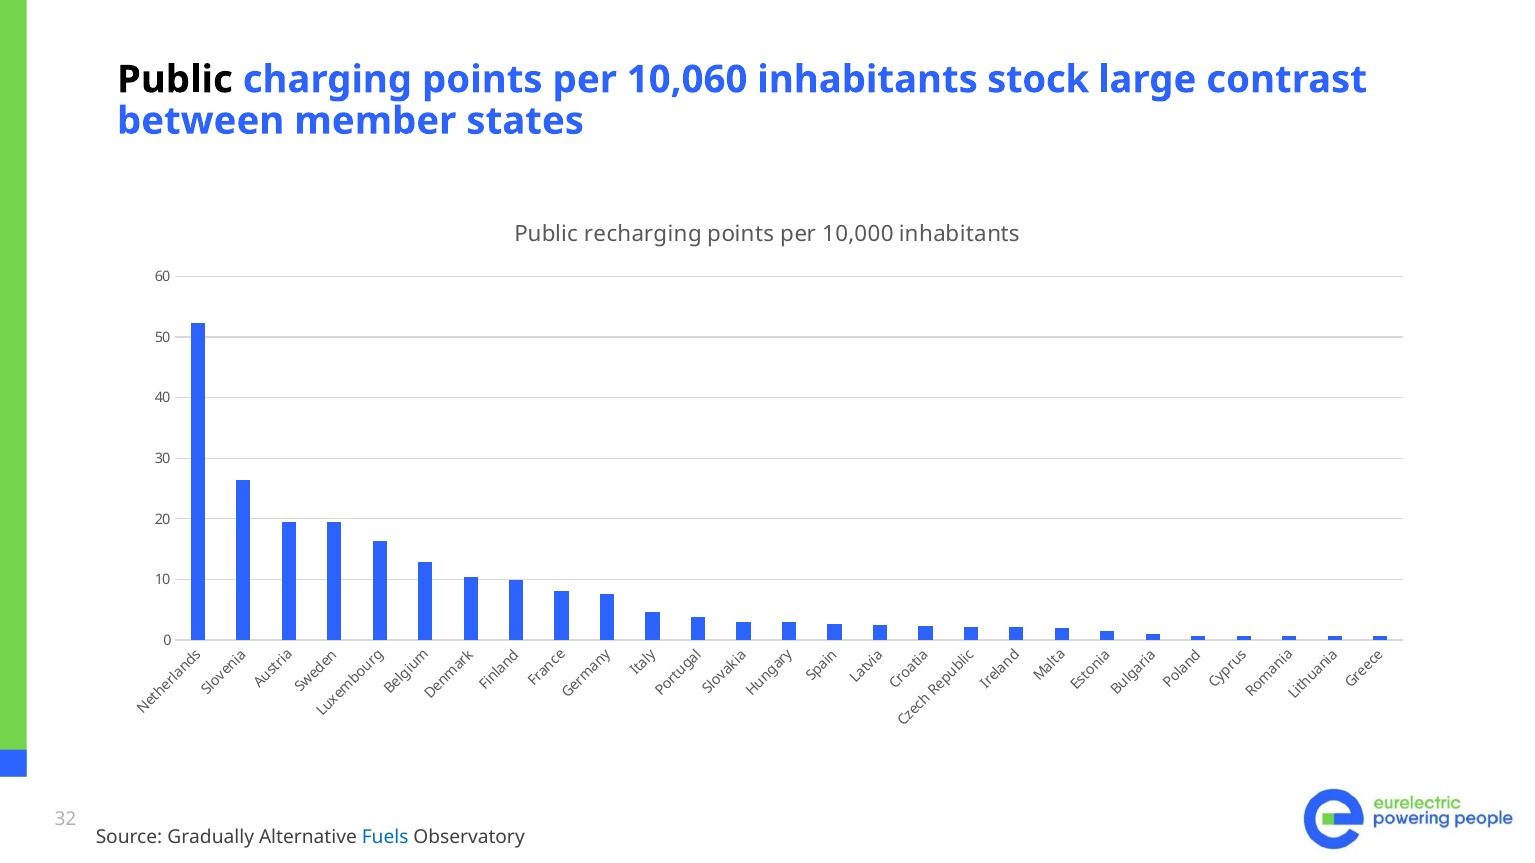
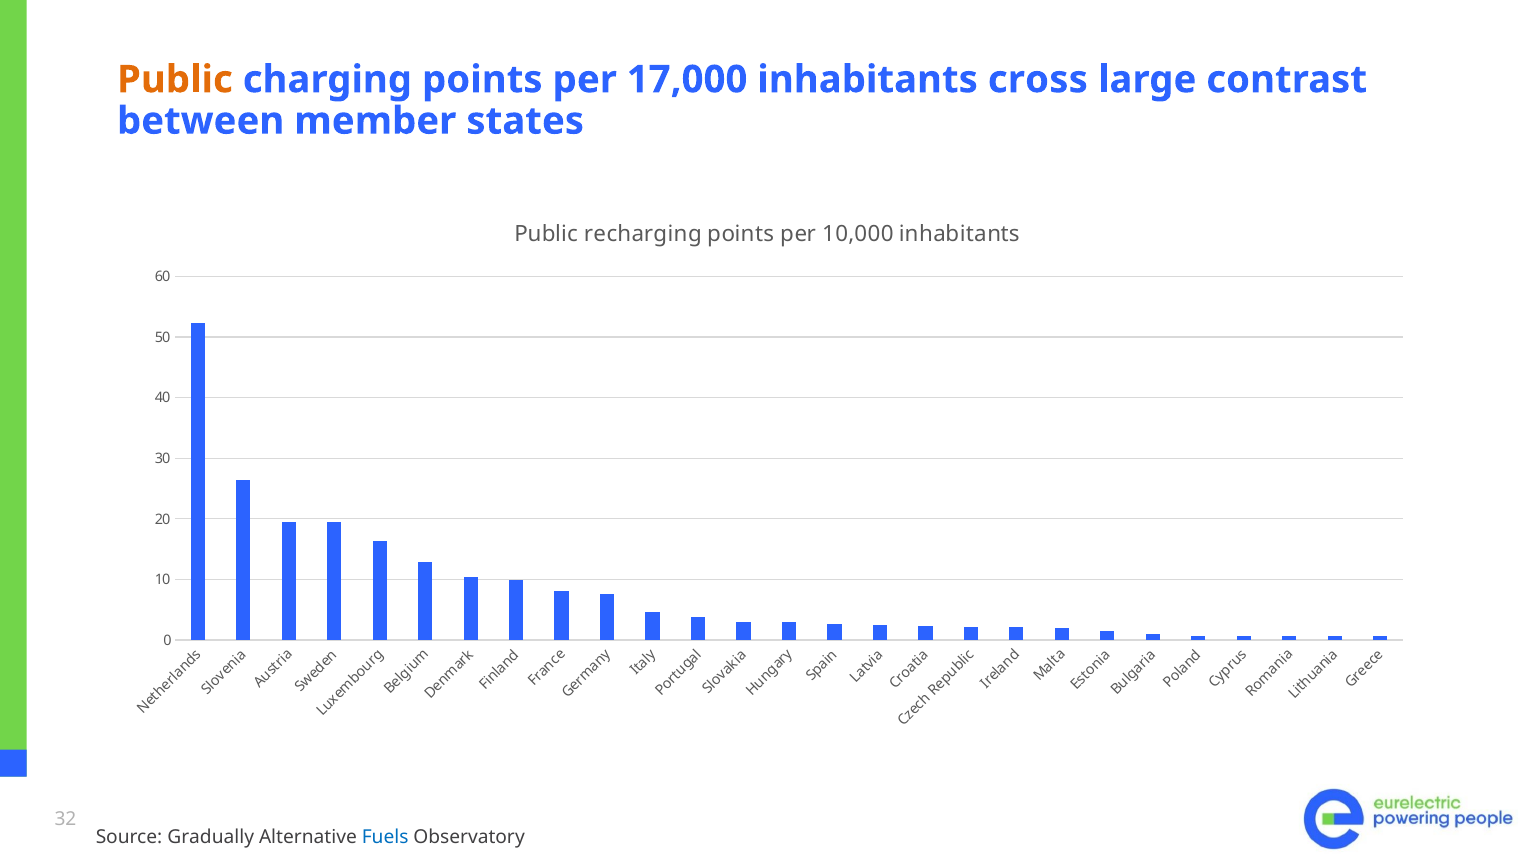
Public at (175, 80) colour: black -> orange
10,060: 10,060 -> 17,000
stock: stock -> cross
